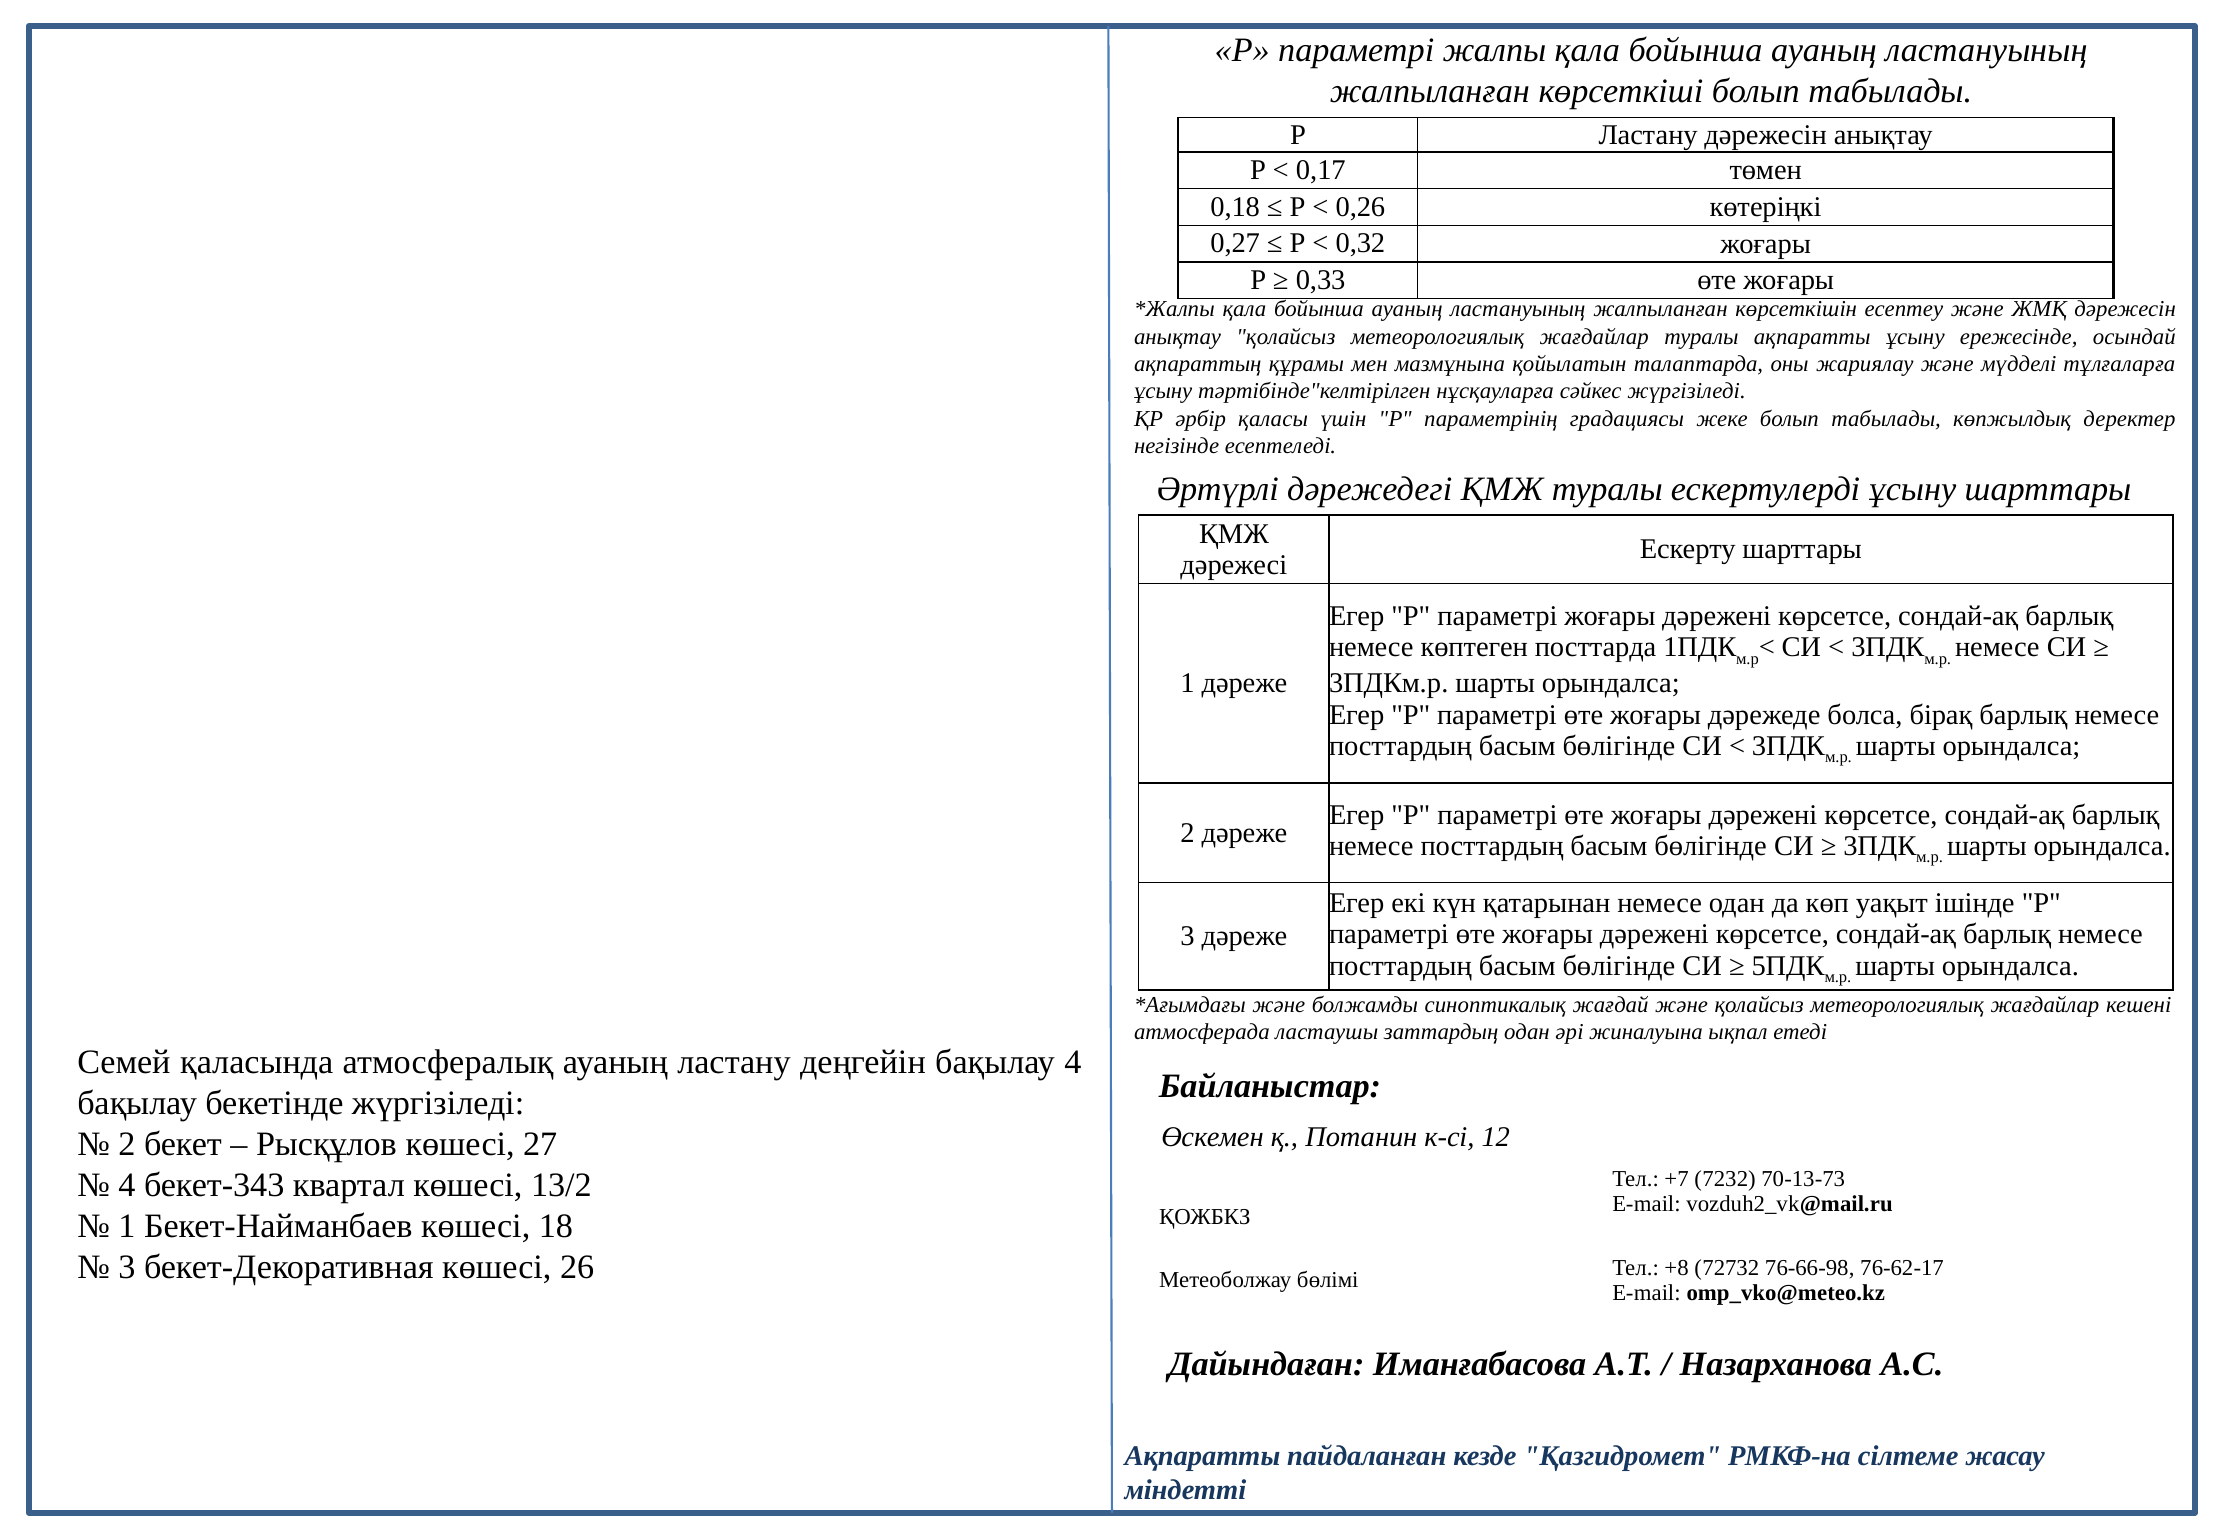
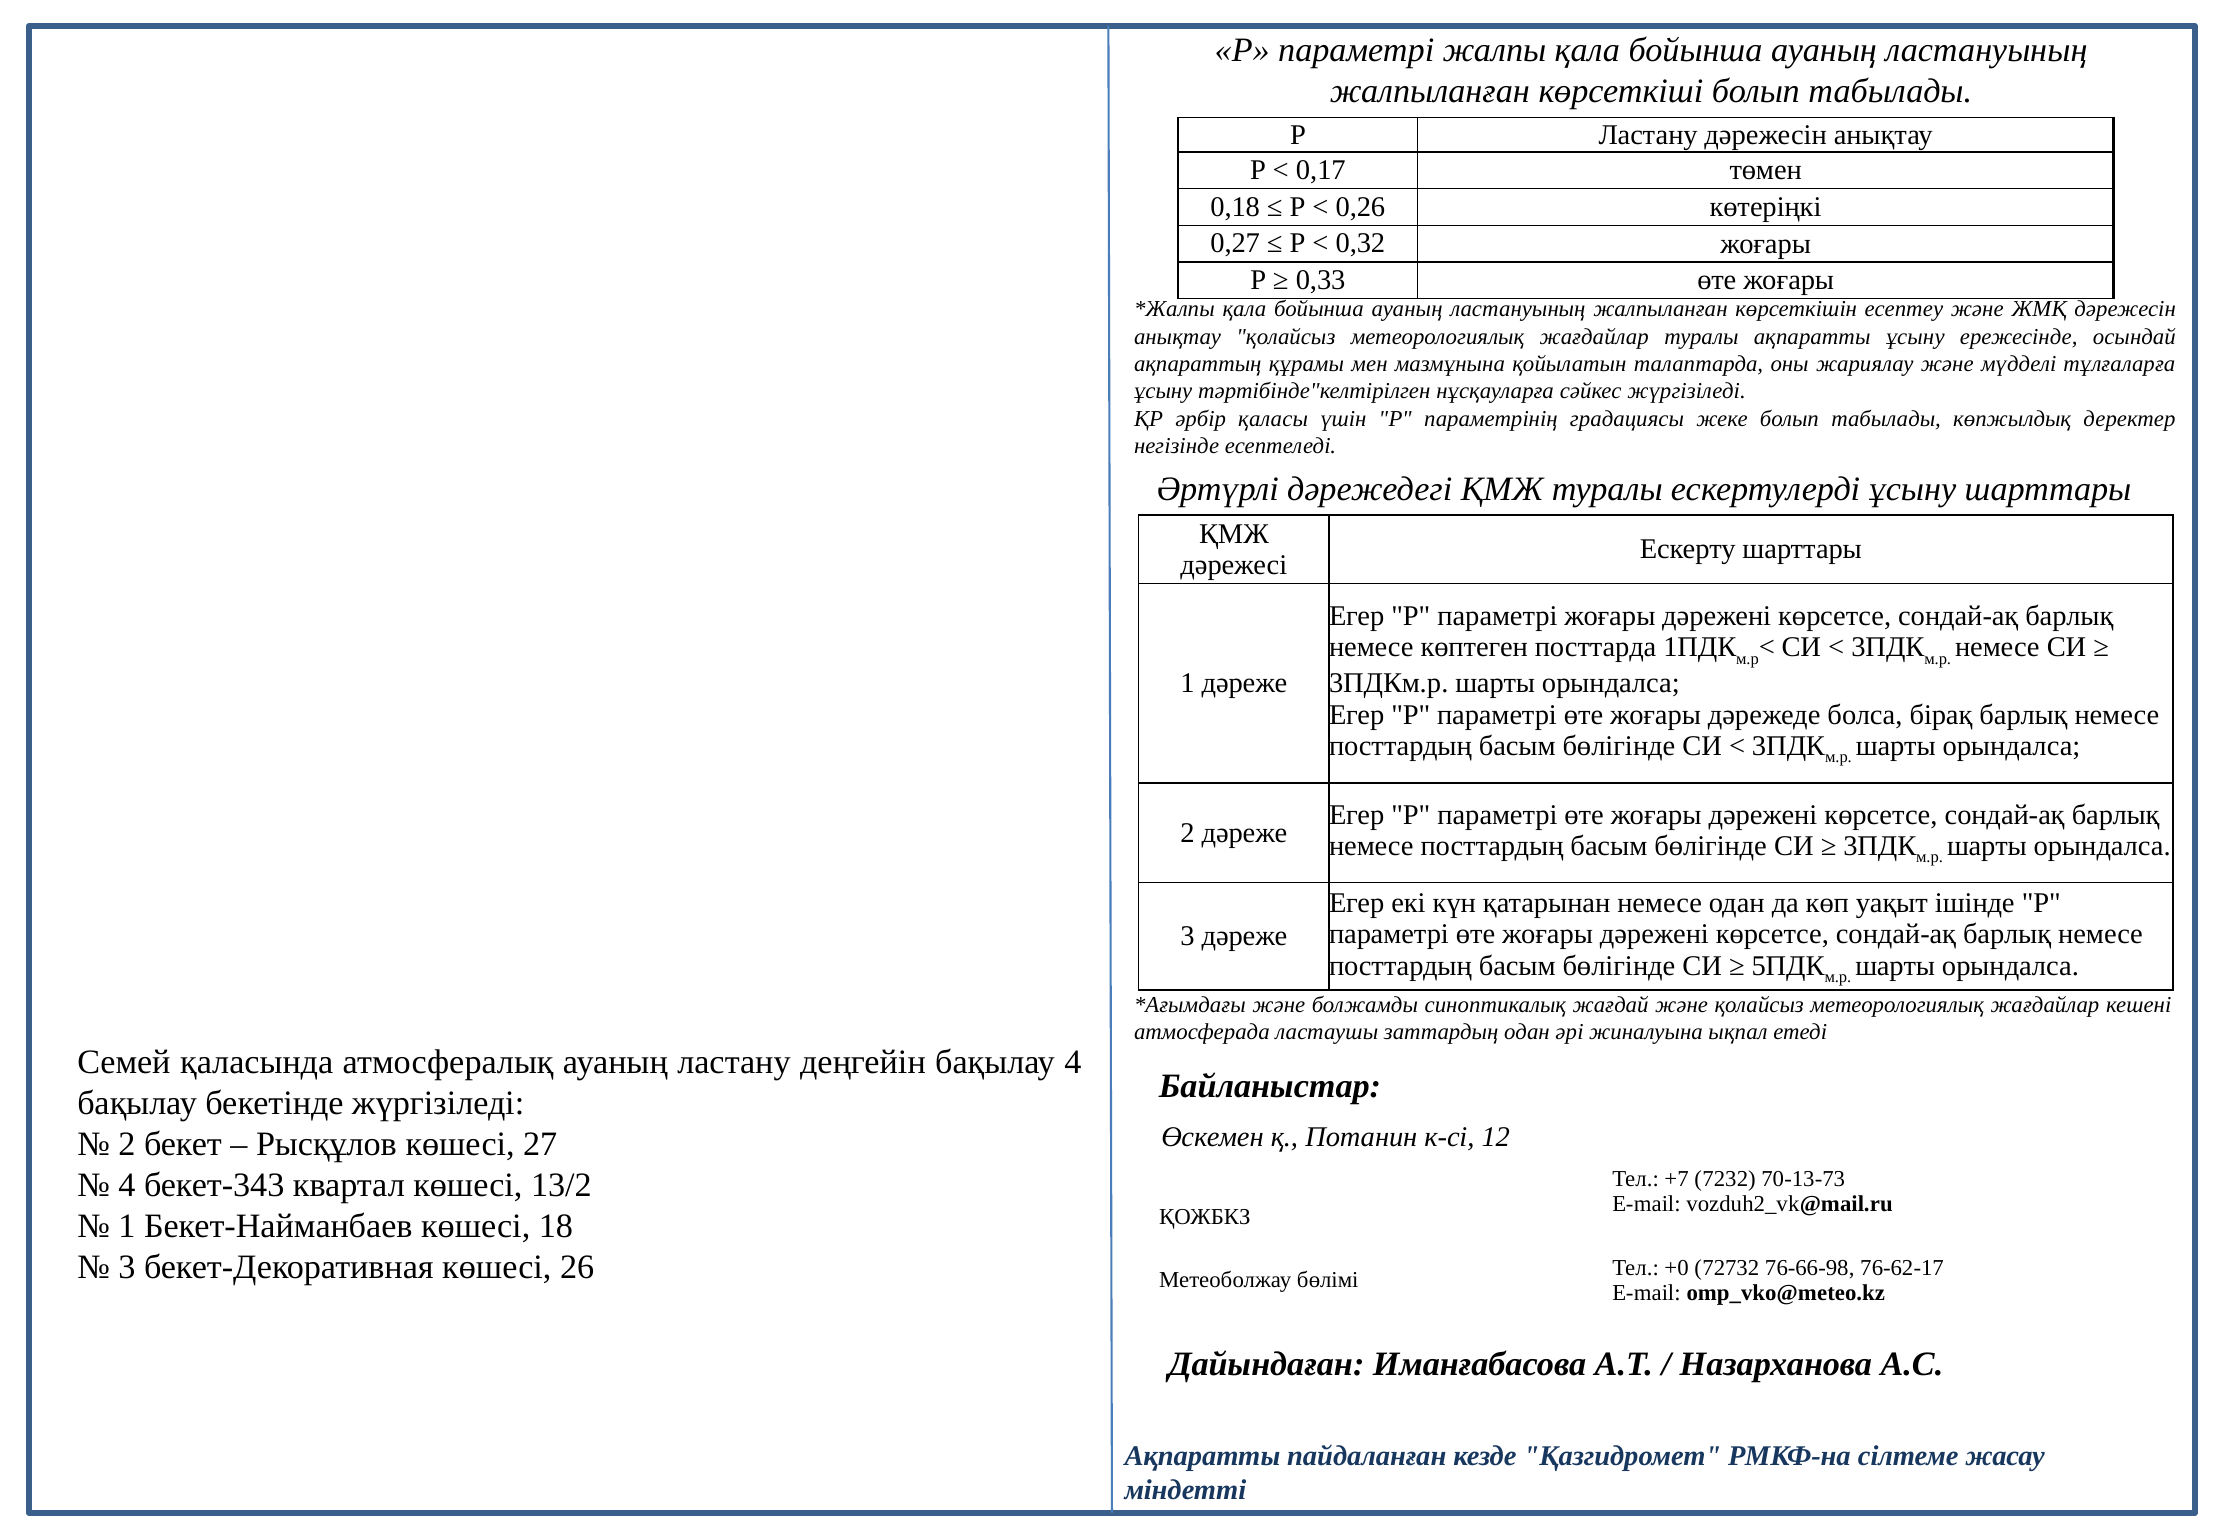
+8: +8 -> +0
